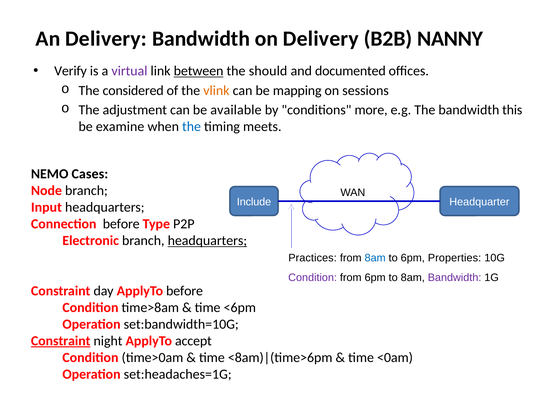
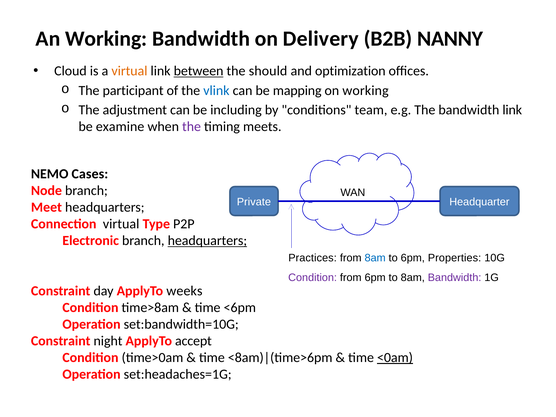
An Delivery: Delivery -> Working
Verify: Verify -> Cloud
virtual at (129, 71) colour: purple -> orange
documented: documented -> optimization
considered: considered -> participant
vlink colour: orange -> blue
on sessions: sessions -> working
available: available -> including
more: more -> team
bandwidth this: this -> link
the at (192, 127) colour: blue -> purple
Include: Include -> Private
Input: Input -> Meet
Connection before: before -> virtual
ApplyTo before: before -> weeks
Constraint at (61, 341) underline: present -> none
<0am underline: none -> present
